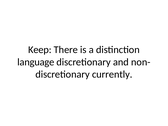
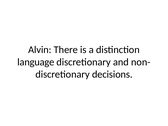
Keep: Keep -> Alvin
currently: currently -> decisions
